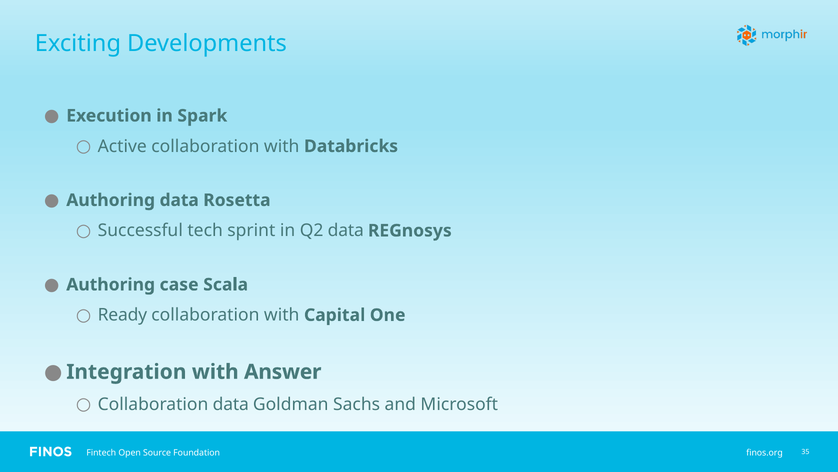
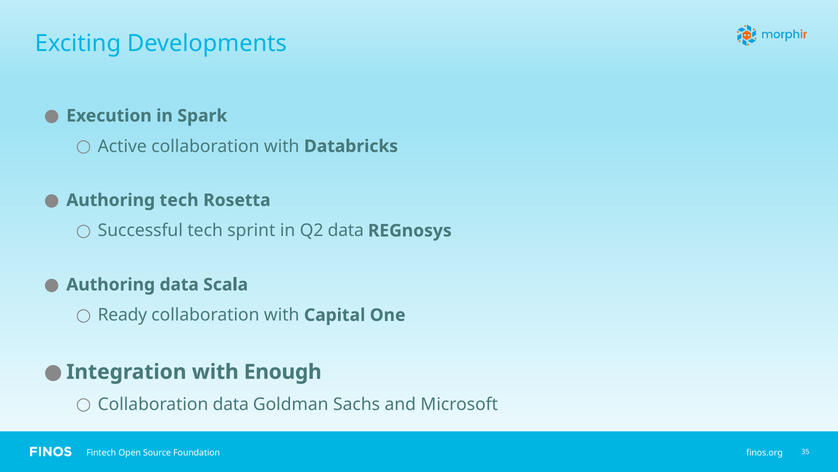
Authoring data: data -> tech
Authoring case: case -> data
Answer: Answer -> Enough
